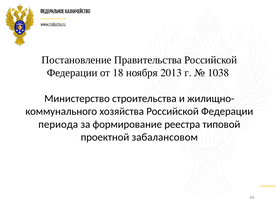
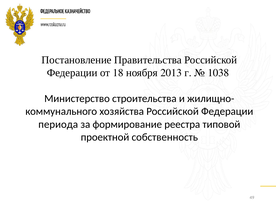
забалансовом: забалансовом -> собственность
